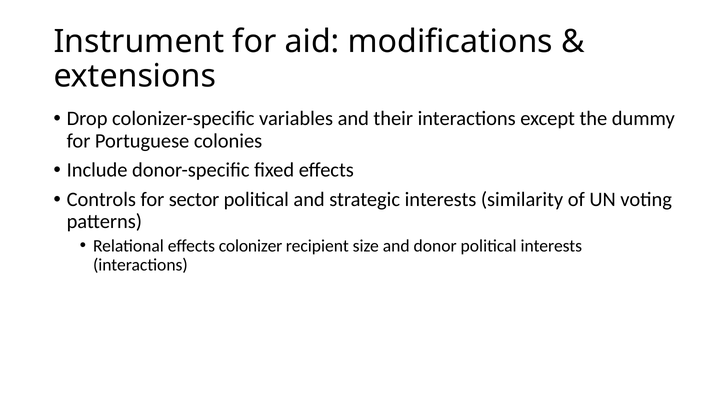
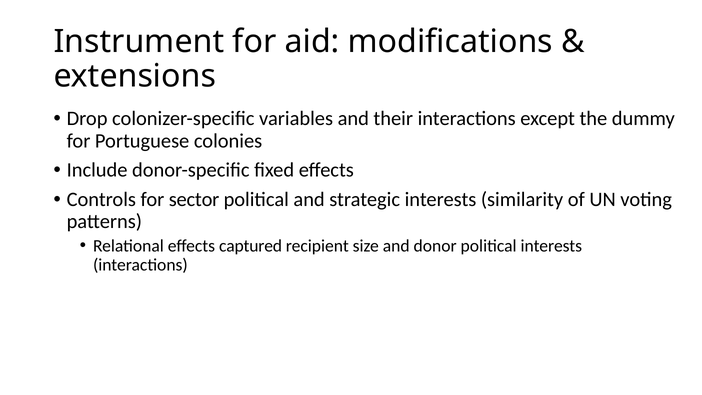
colonizer: colonizer -> captured
